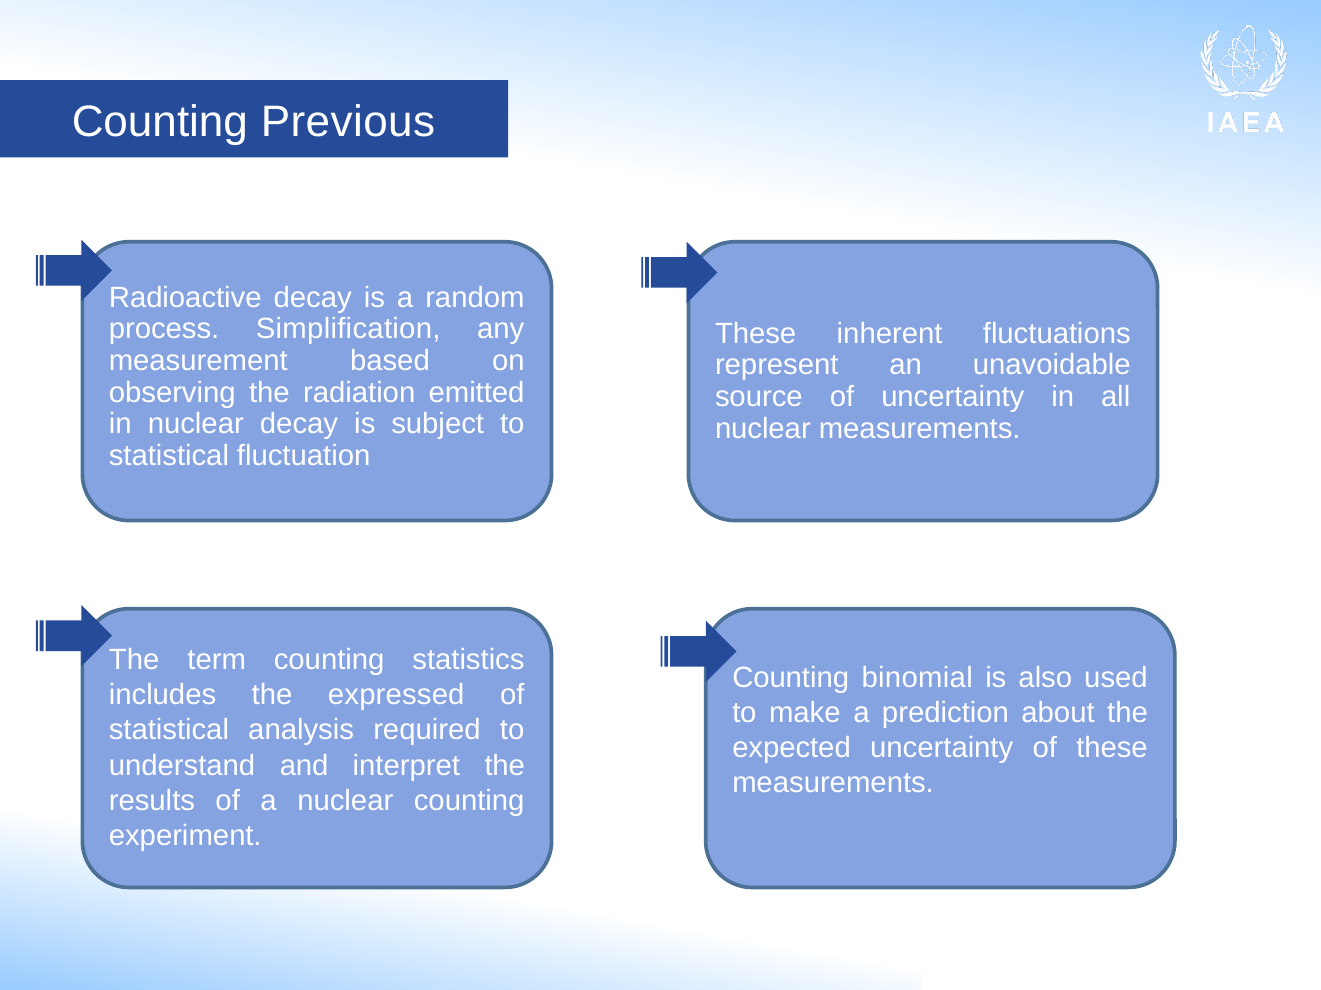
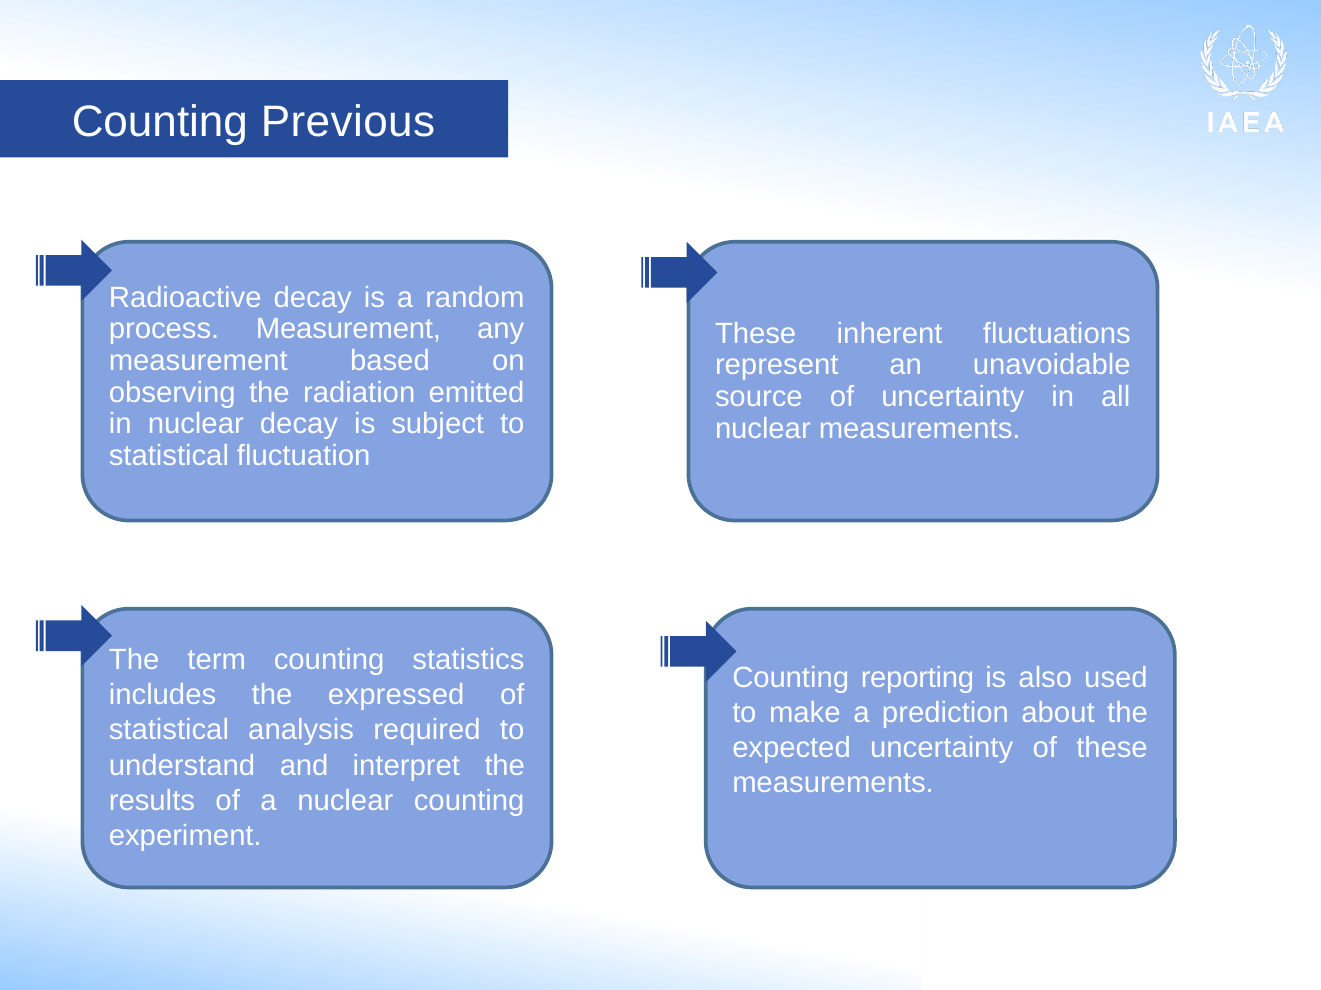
process Simplification: Simplification -> Measurement
binomial: binomial -> reporting
